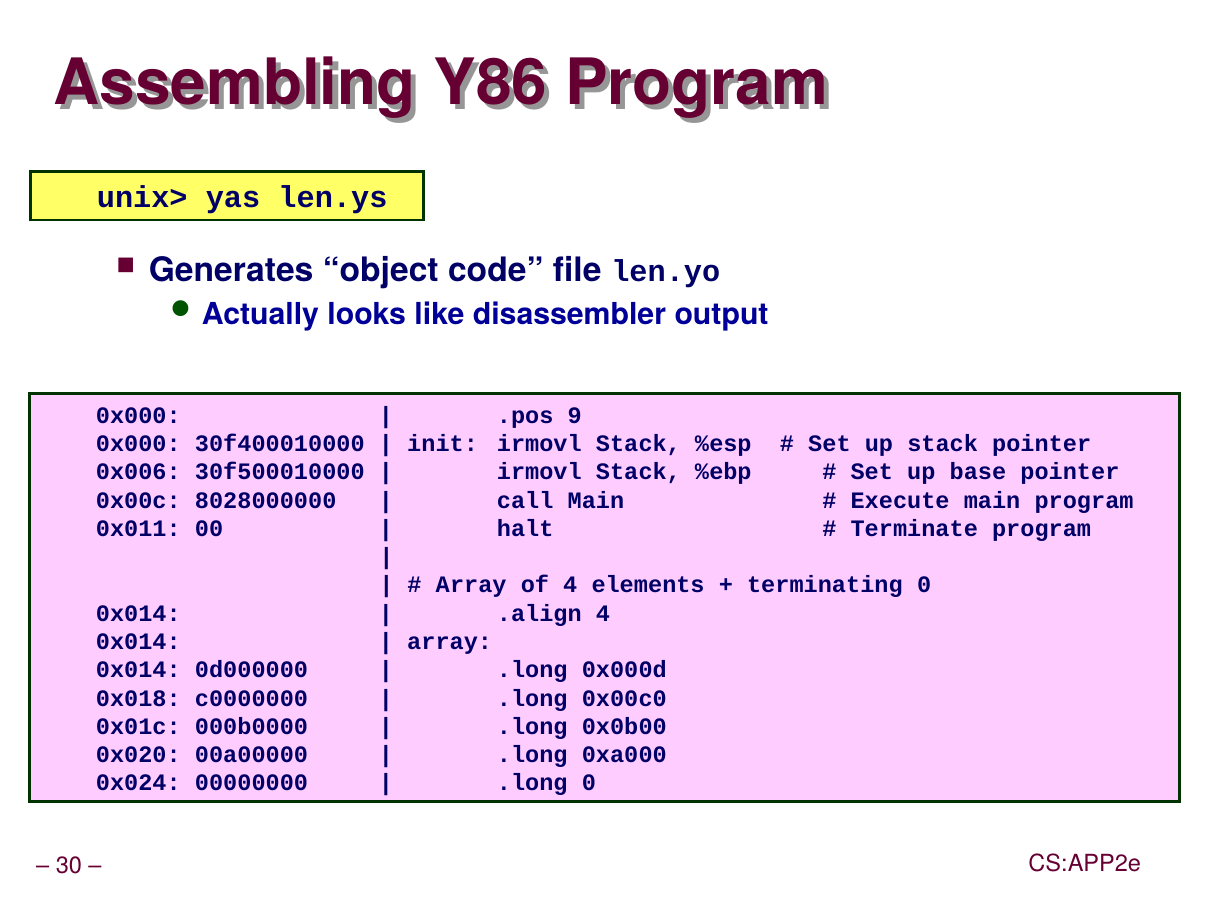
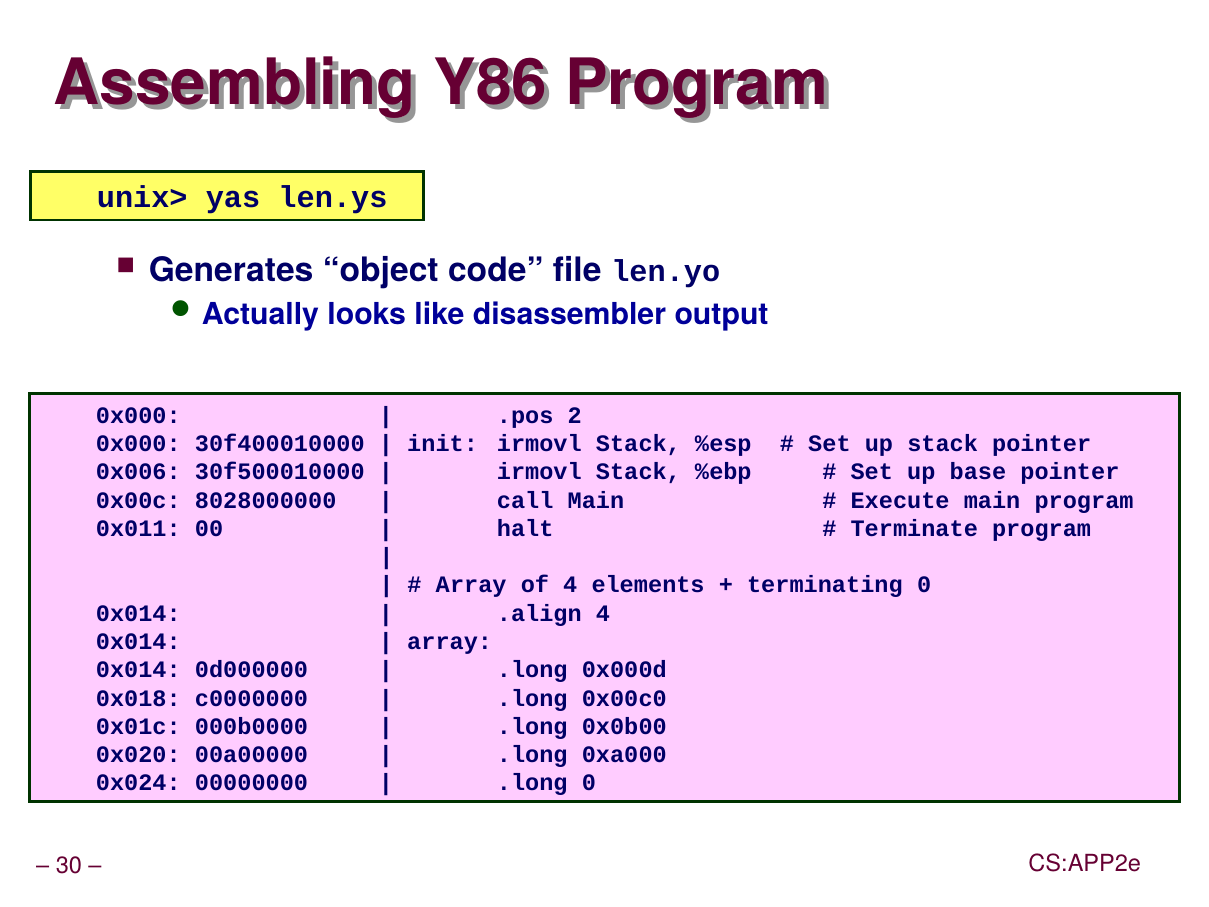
9: 9 -> 2
